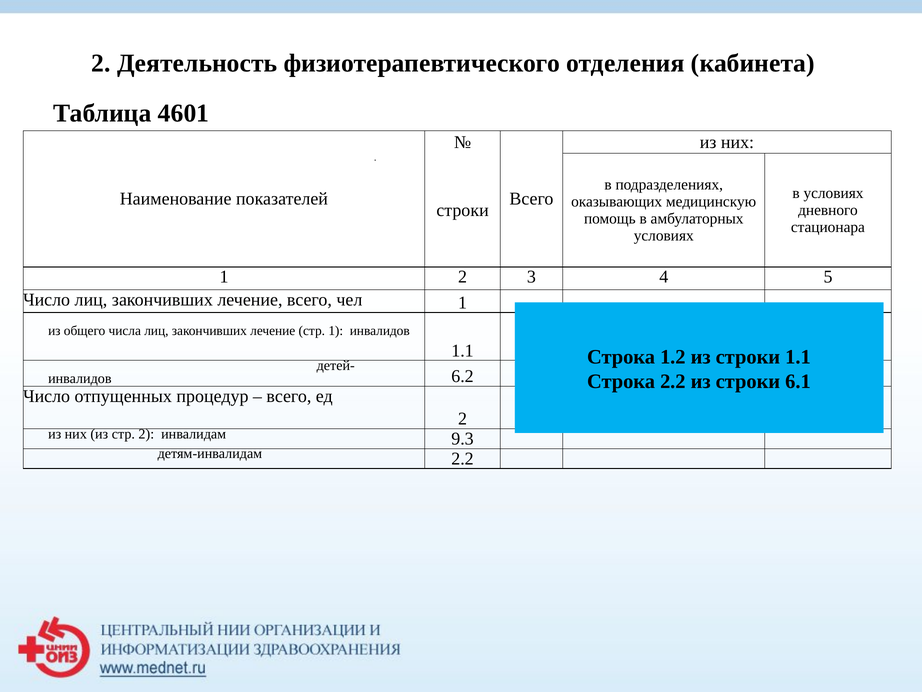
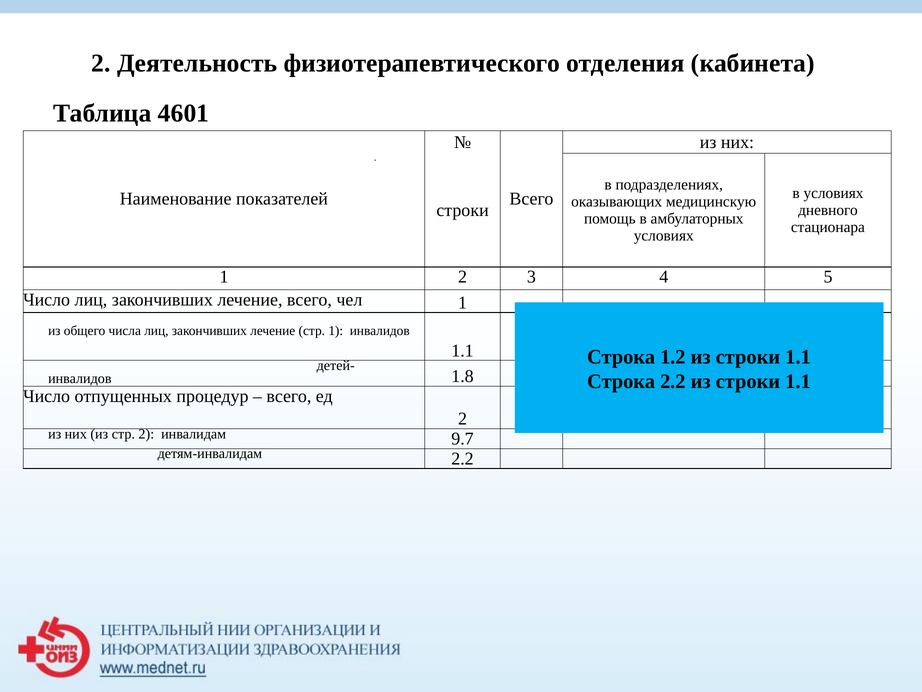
6.2: 6.2 -> 1.8
2.2 из строки 6.1: 6.1 -> 1.1
9.3: 9.3 -> 9.7
